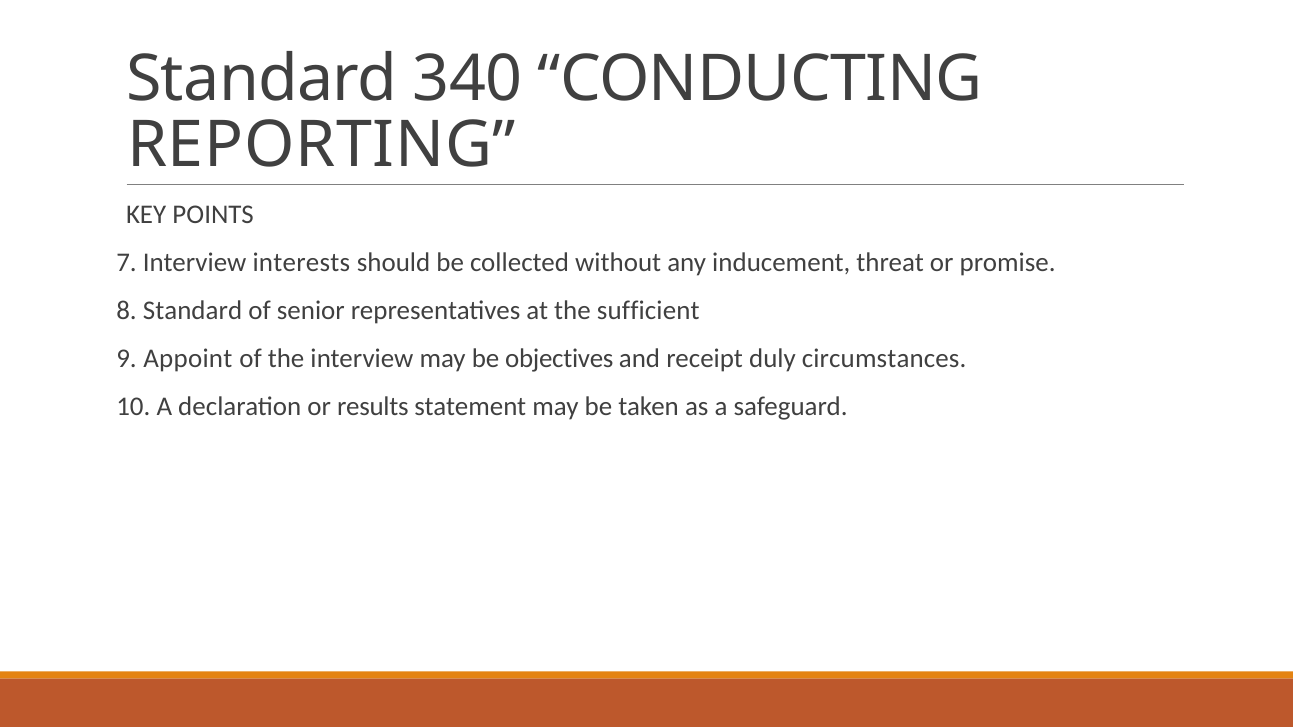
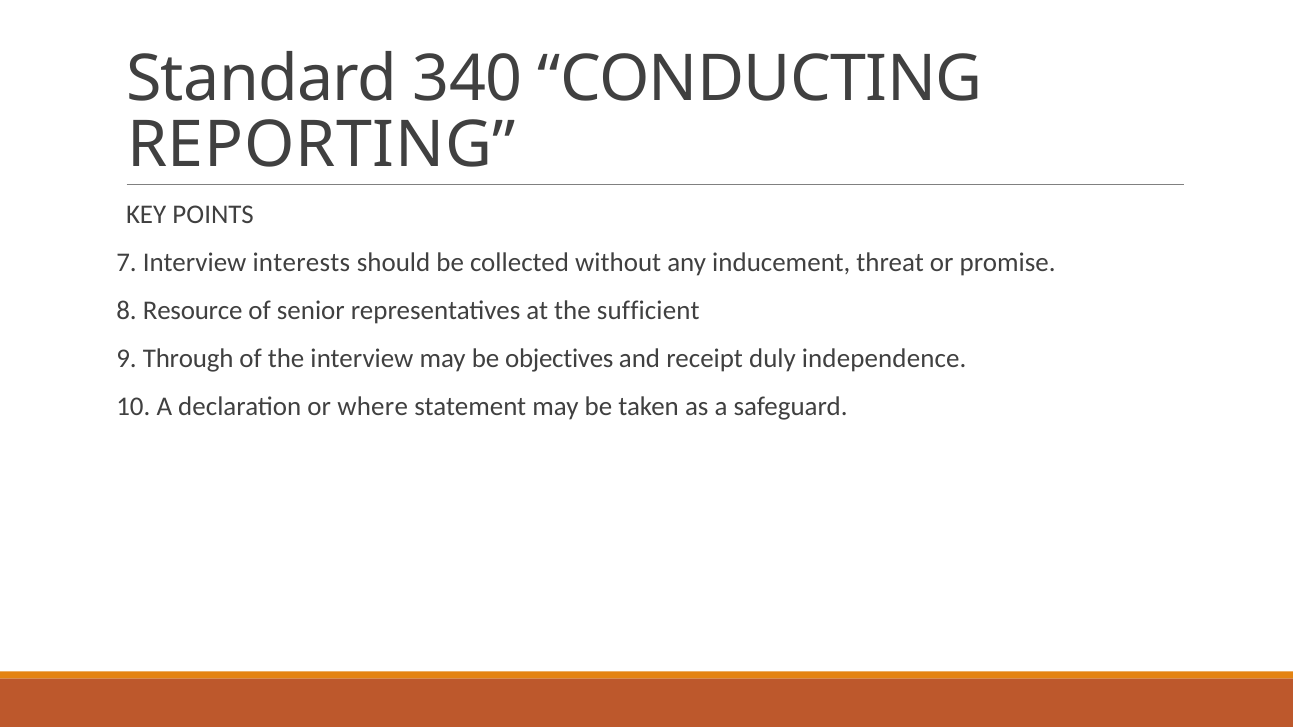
8 Standard: Standard -> Resource
Appoint: Appoint -> Through
circumstances: circumstances -> independence
results: results -> where
